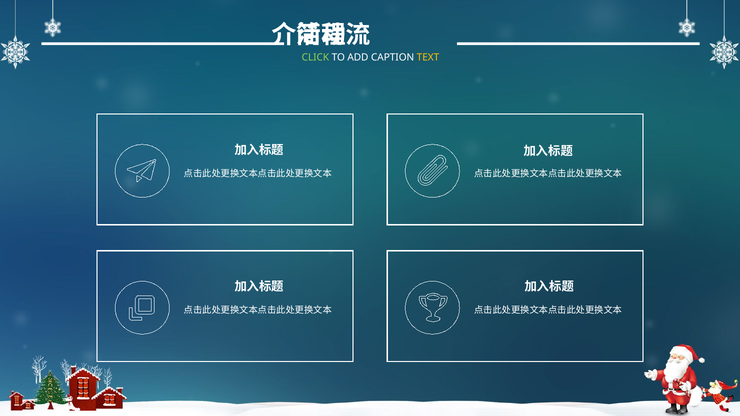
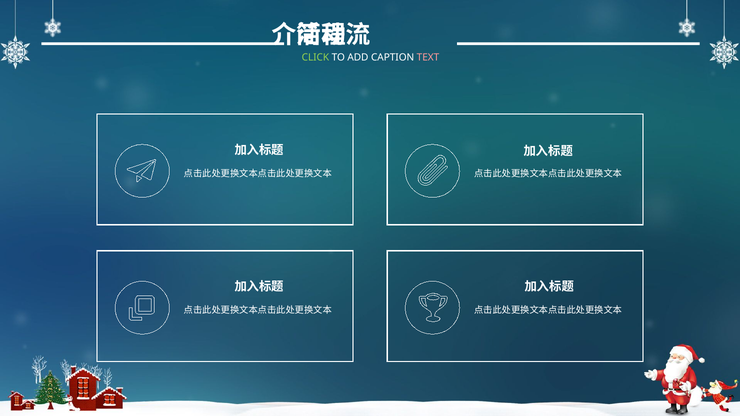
TEXT colour: yellow -> pink
